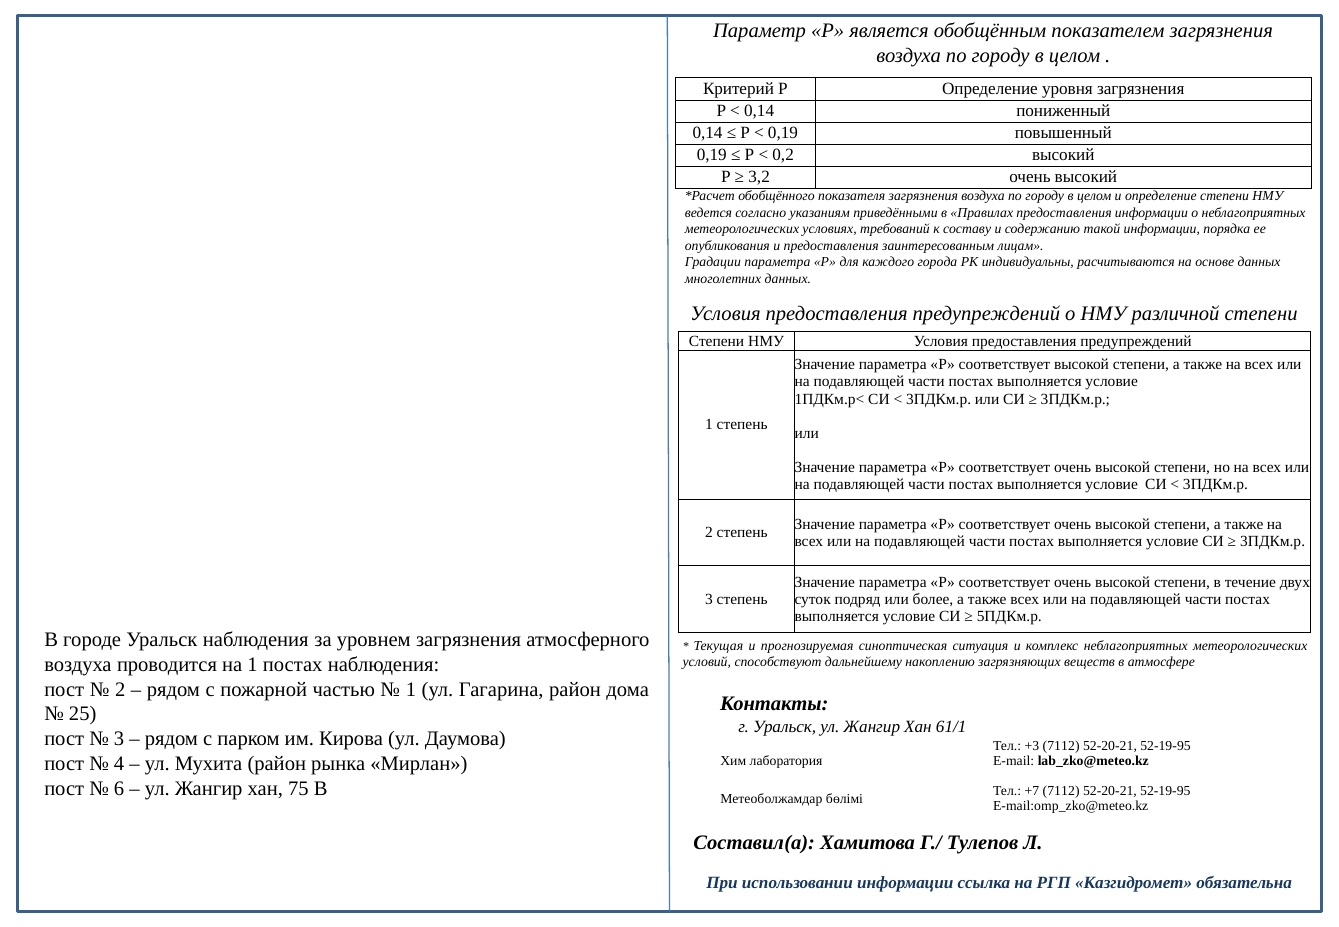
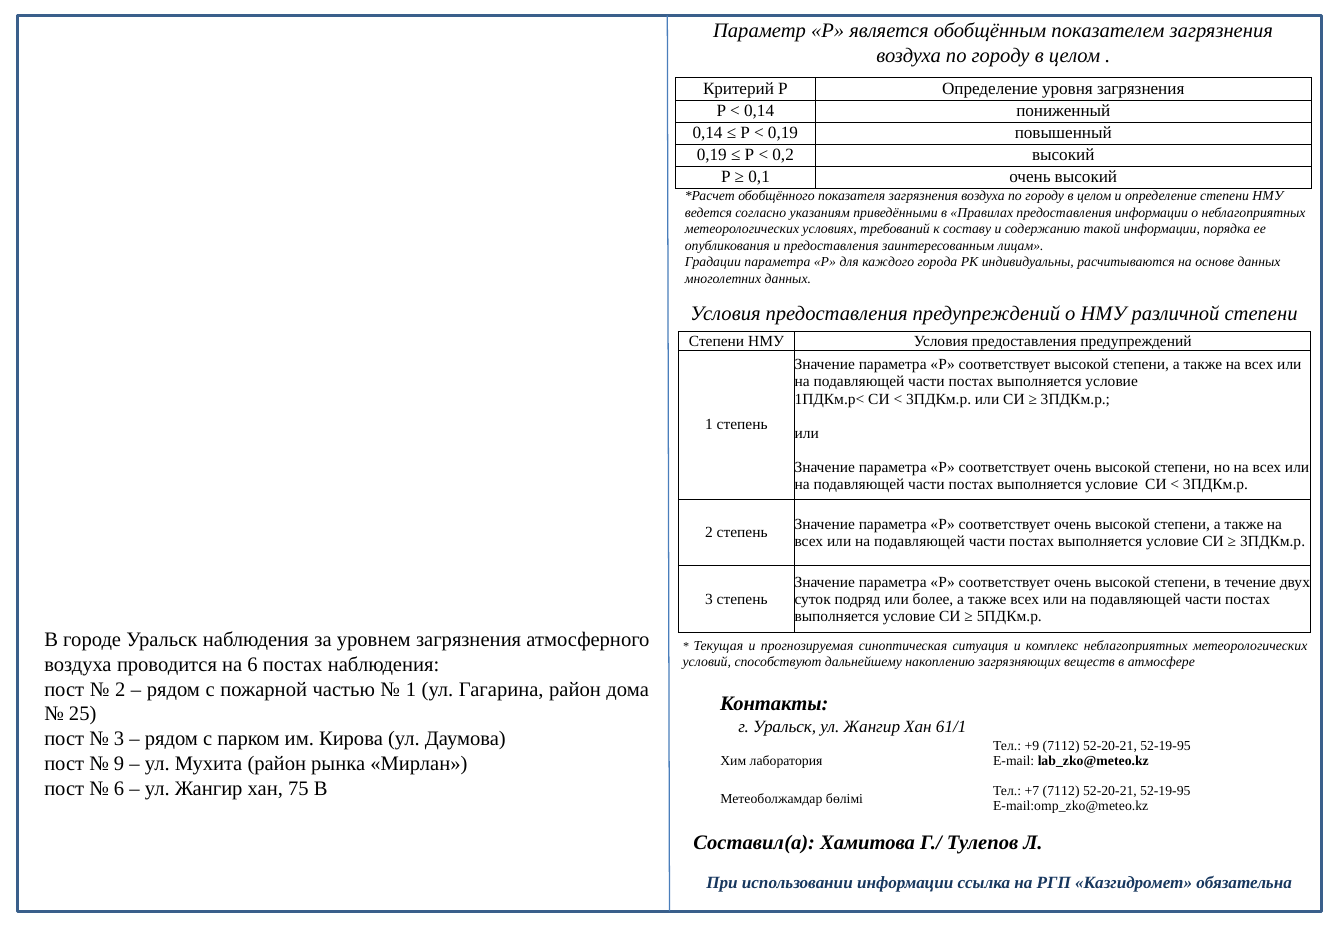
3,2: 3,2 -> 0,1
на 1: 1 -> 6
+3: +3 -> +9
4: 4 -> 9
